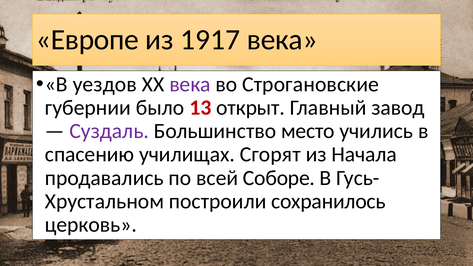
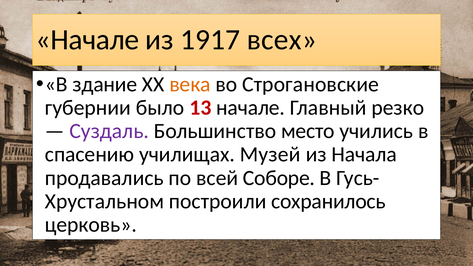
Европе at (87, 40): Европе -> Начале
1917 века: века -> всех
уездов: уездов -> здание
века at (190, 84) colour: purple -> orange
13 открыт: открыт -> начале
завод: завод -> резко
Сгорят: Сгорят -> Музей
